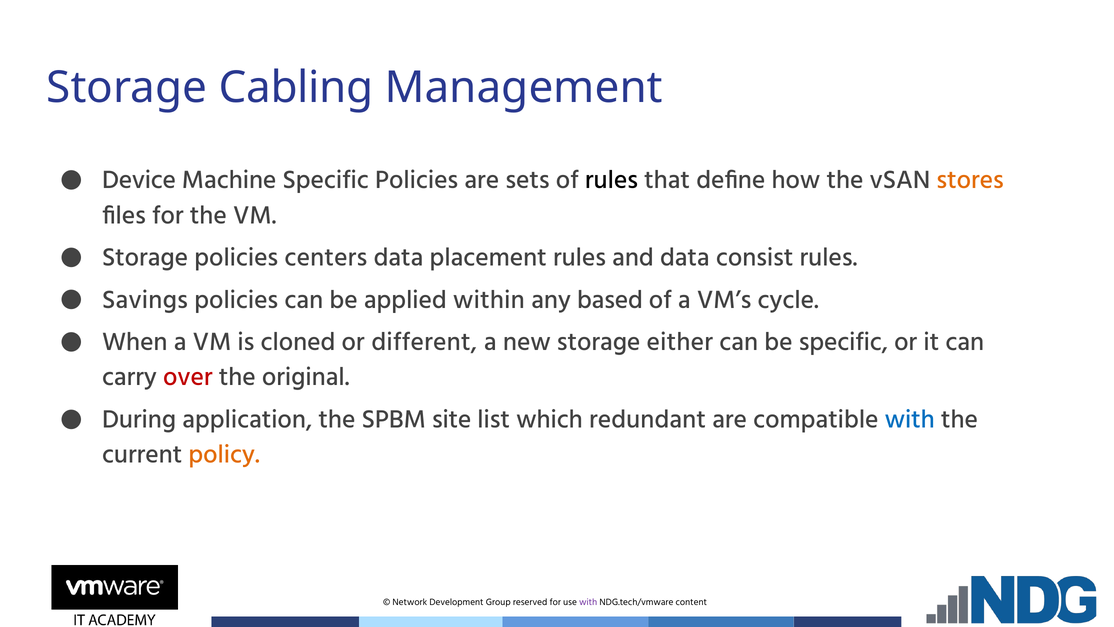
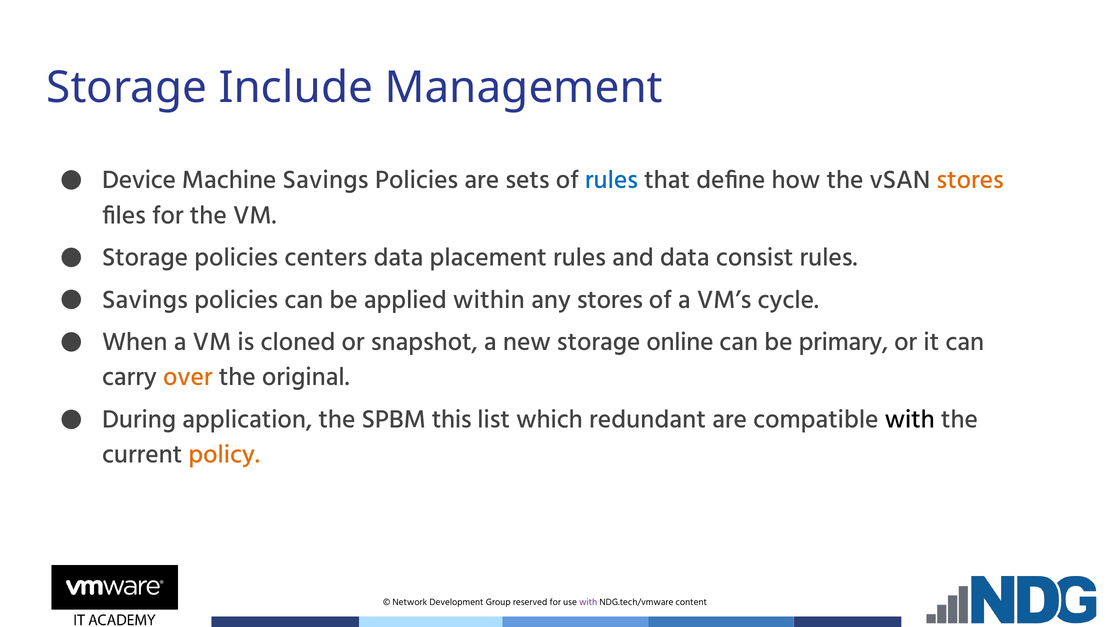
Cabling: Cabling -> Include
Machine Specific: Specific -> Savings
rules at (611, 180) colour: black -> blue
any based: based -> stores
different: different -> snapshot
either: either -> online
be specific: specific -> primary
over colour: red -> orange
site: site -> this
with at (910, 419) colour: blue -> black
